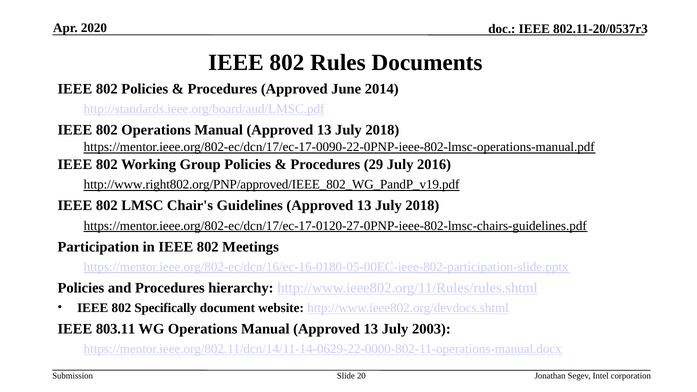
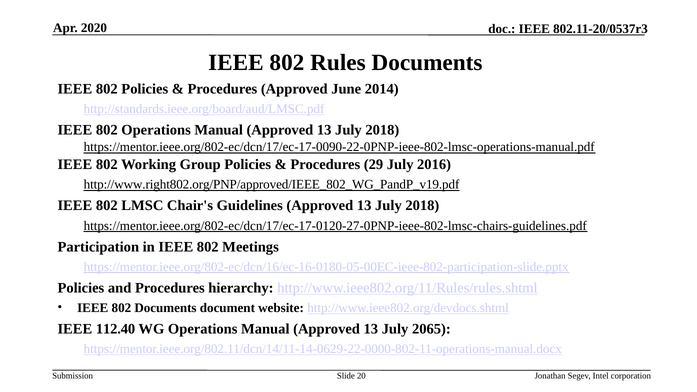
802 Specifically: Specifically -> Documents
803.11: 803.11 -> 112.40
2003: 2003 -> 2065
